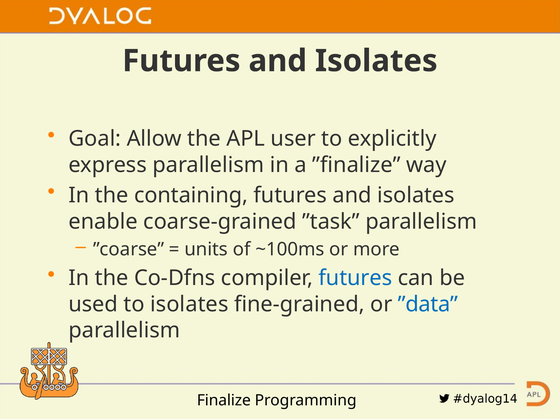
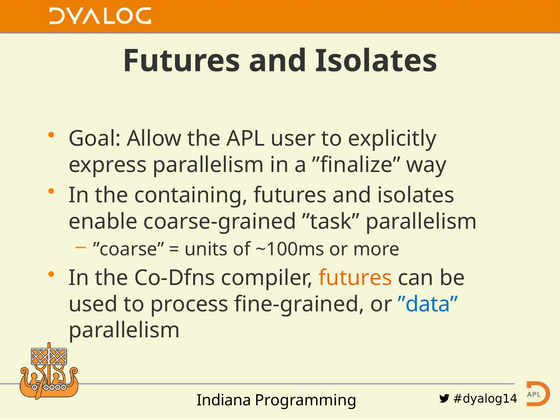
futures at (355, 278) colour: blue -> orange
to isolates: isolates -> process
Finalize: Finalize -> Indiana
